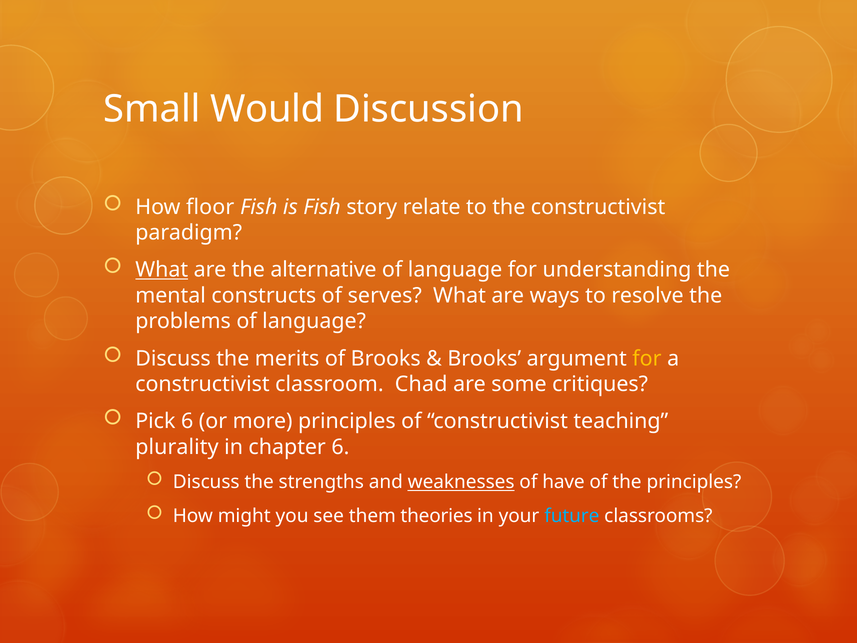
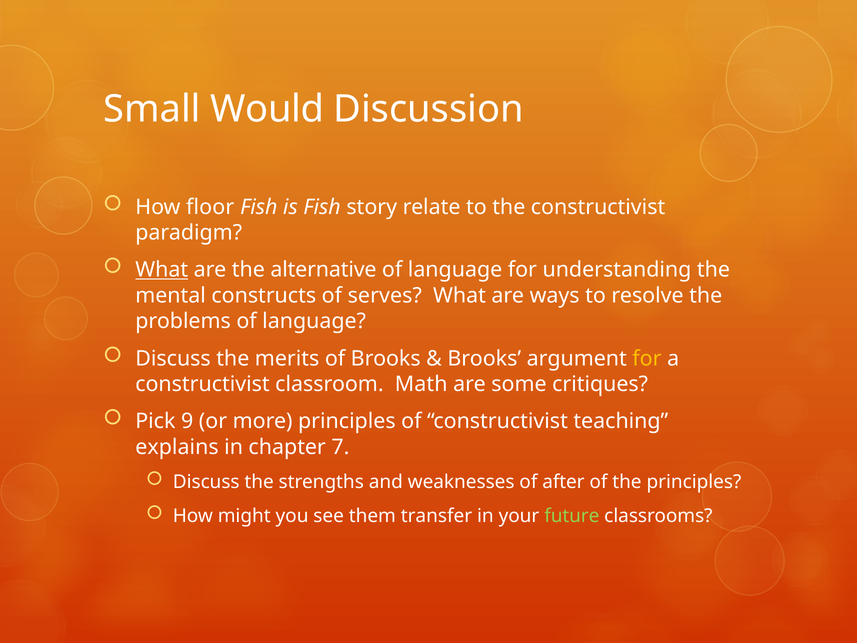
Chad: Chad -> Math
Pick 6: 6 -> 9
plurality: plurality -> explains
chapter 6: 6 -> 7
weaknesses underline: present -> none
have: have -> after
theories: theories -> transfer
future colour: light blue -> light green
